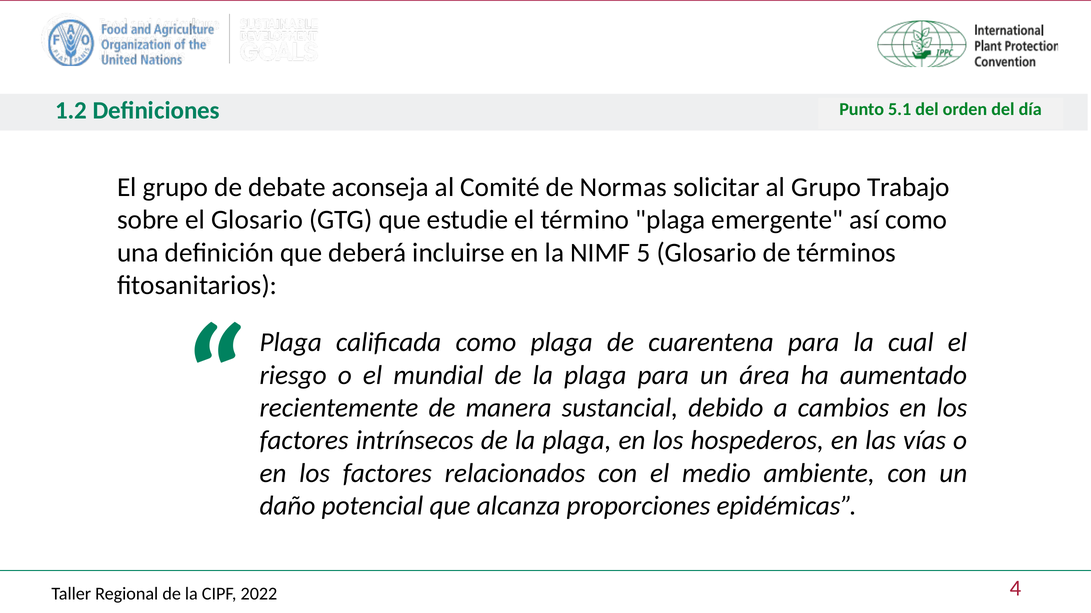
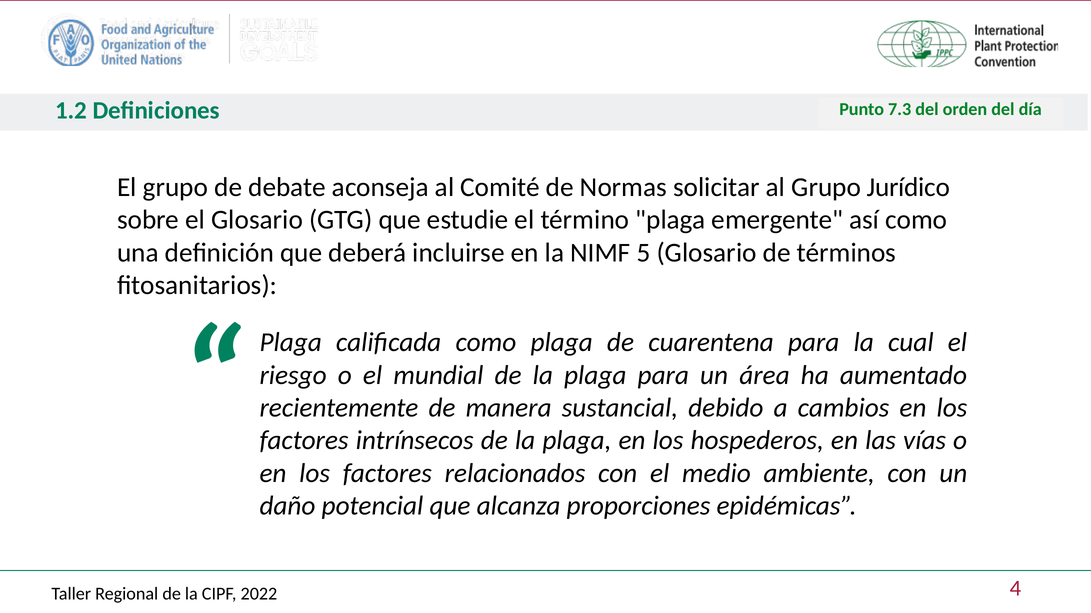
5.1: 5.1 -> 7.3
Trabajo: Trabajo -> Jurídico
